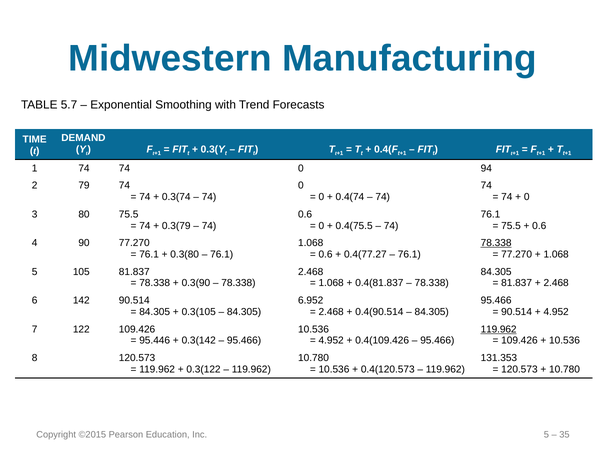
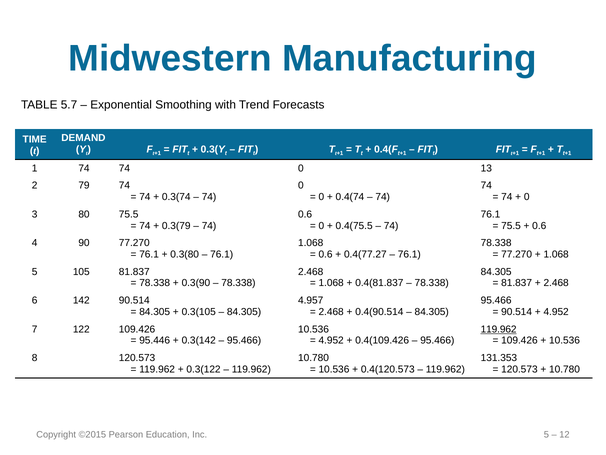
94: 94 -> 13
78.338 at (496, 243) underline: present -> none
6.952: 6.952 -> 4.957
35: 35 -> 12
